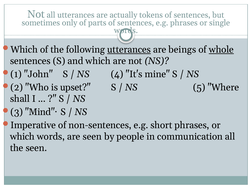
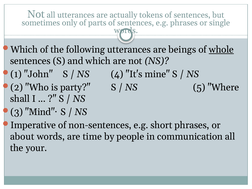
utterances at (129, 50) underline: present -> none
upset: upset -> party
which at (22, 137): which -> about
are seen: seen -> time
the seen: seen -> your
